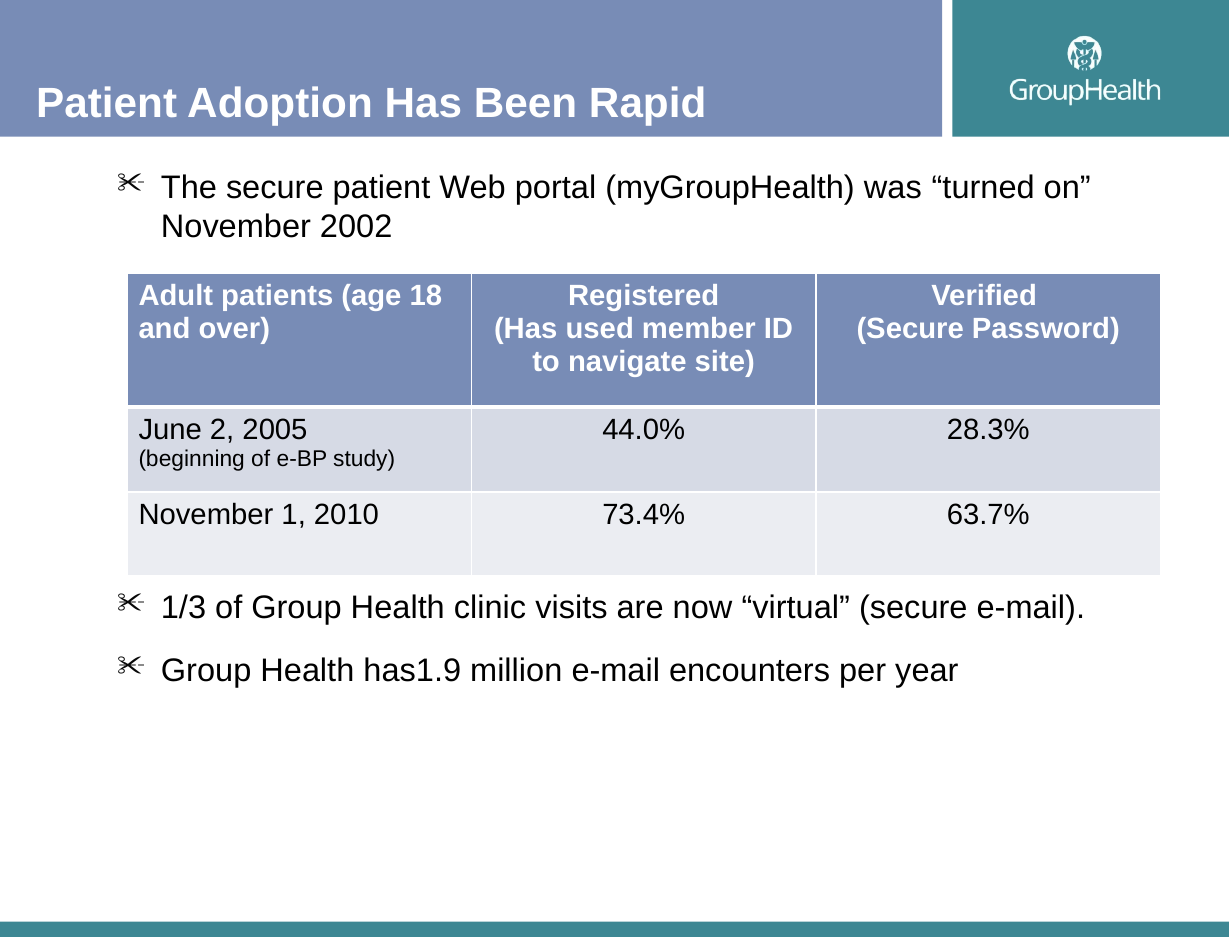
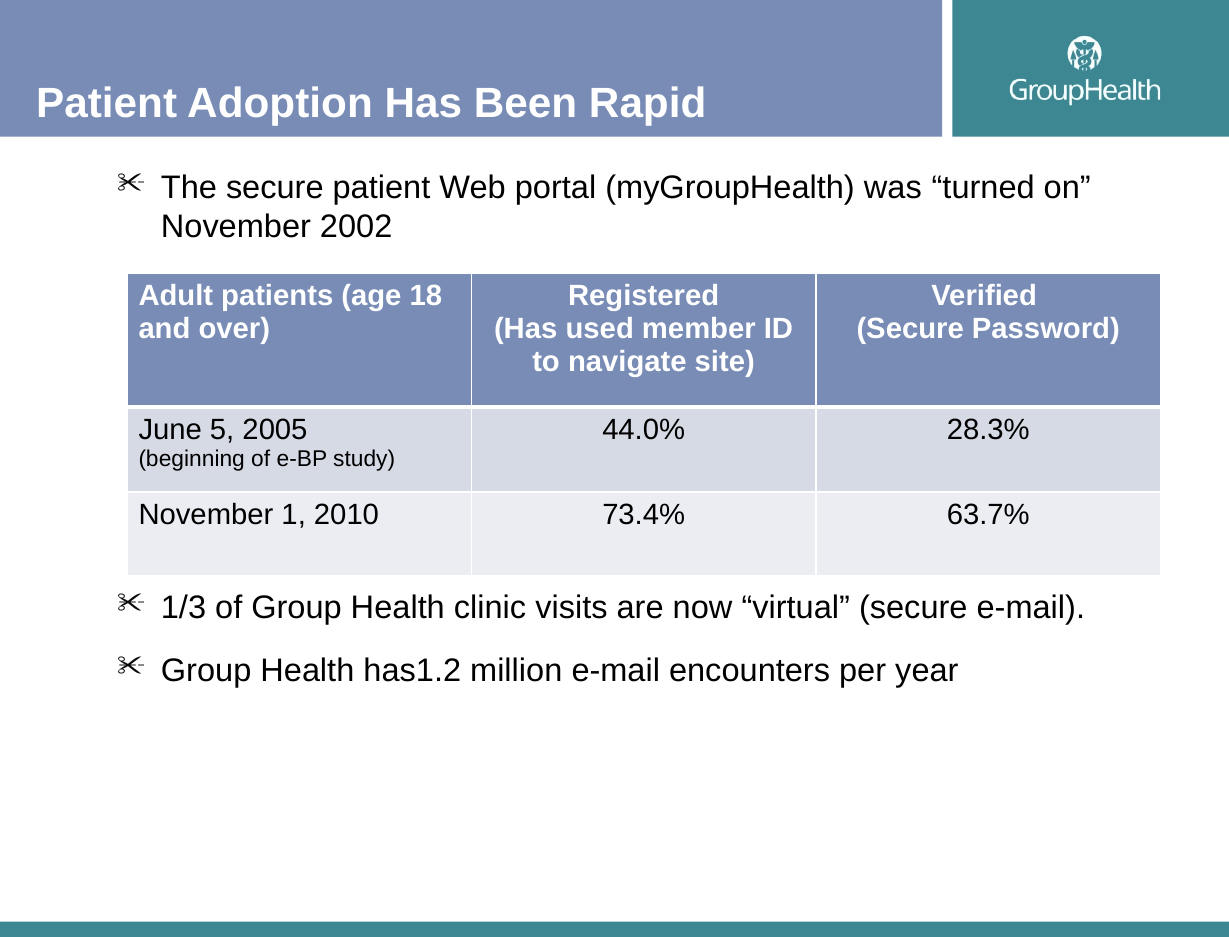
2: 2 -> 5
has1.9: has1.9 -> has1.2
